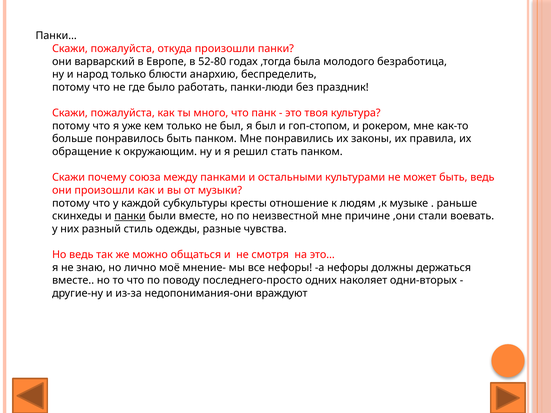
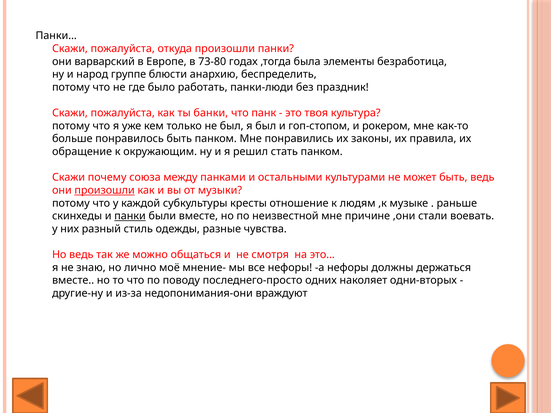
52-80: 52-80 -> 73-80
молодого: молодого -> элементы
народ только: только -> группе
много: много -> банки
произошли at (105, 190) underline: none -> present
